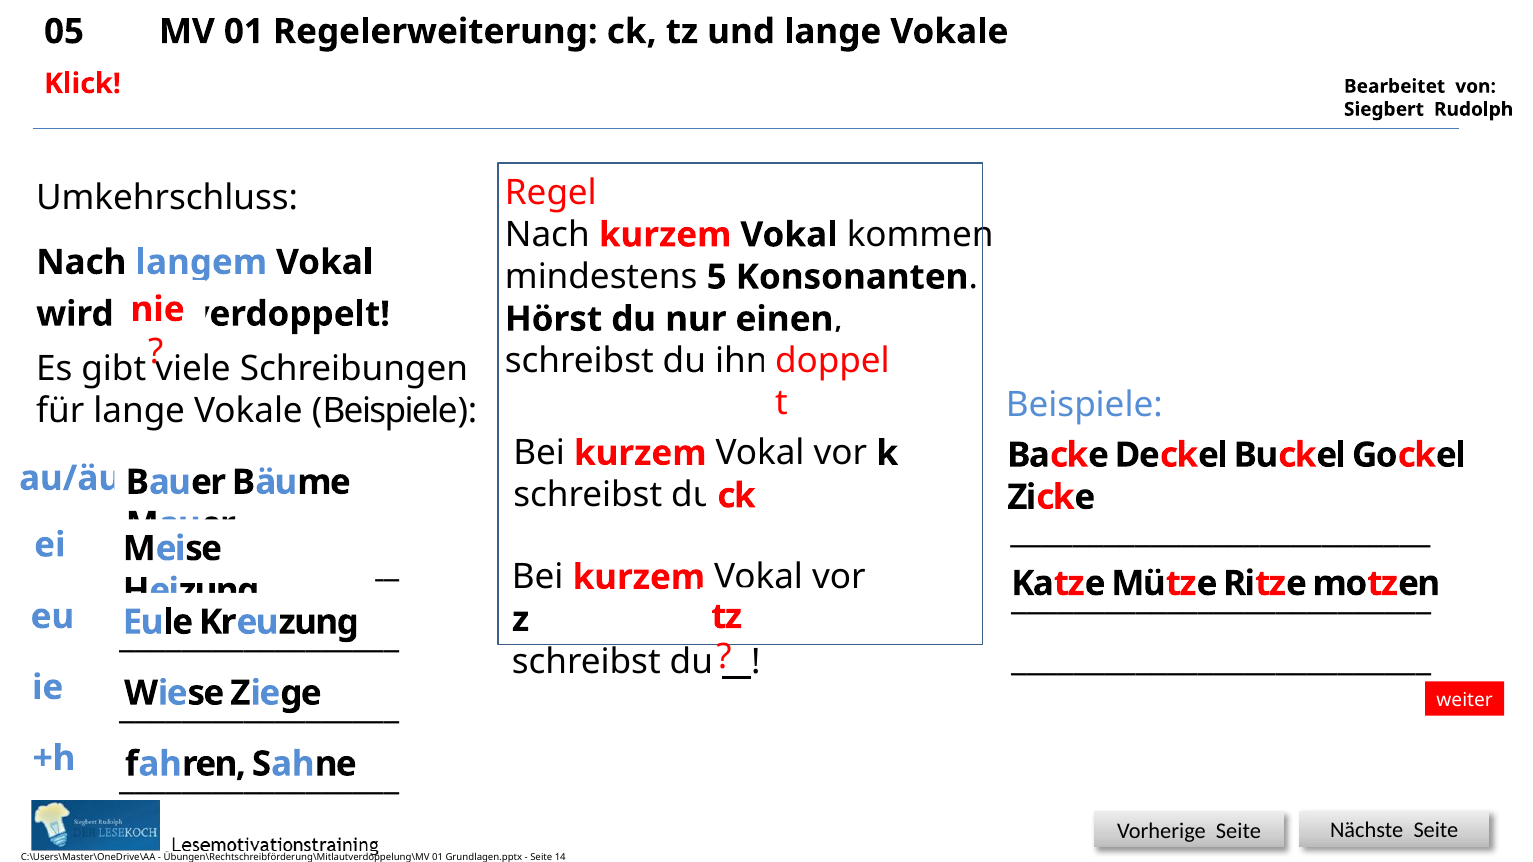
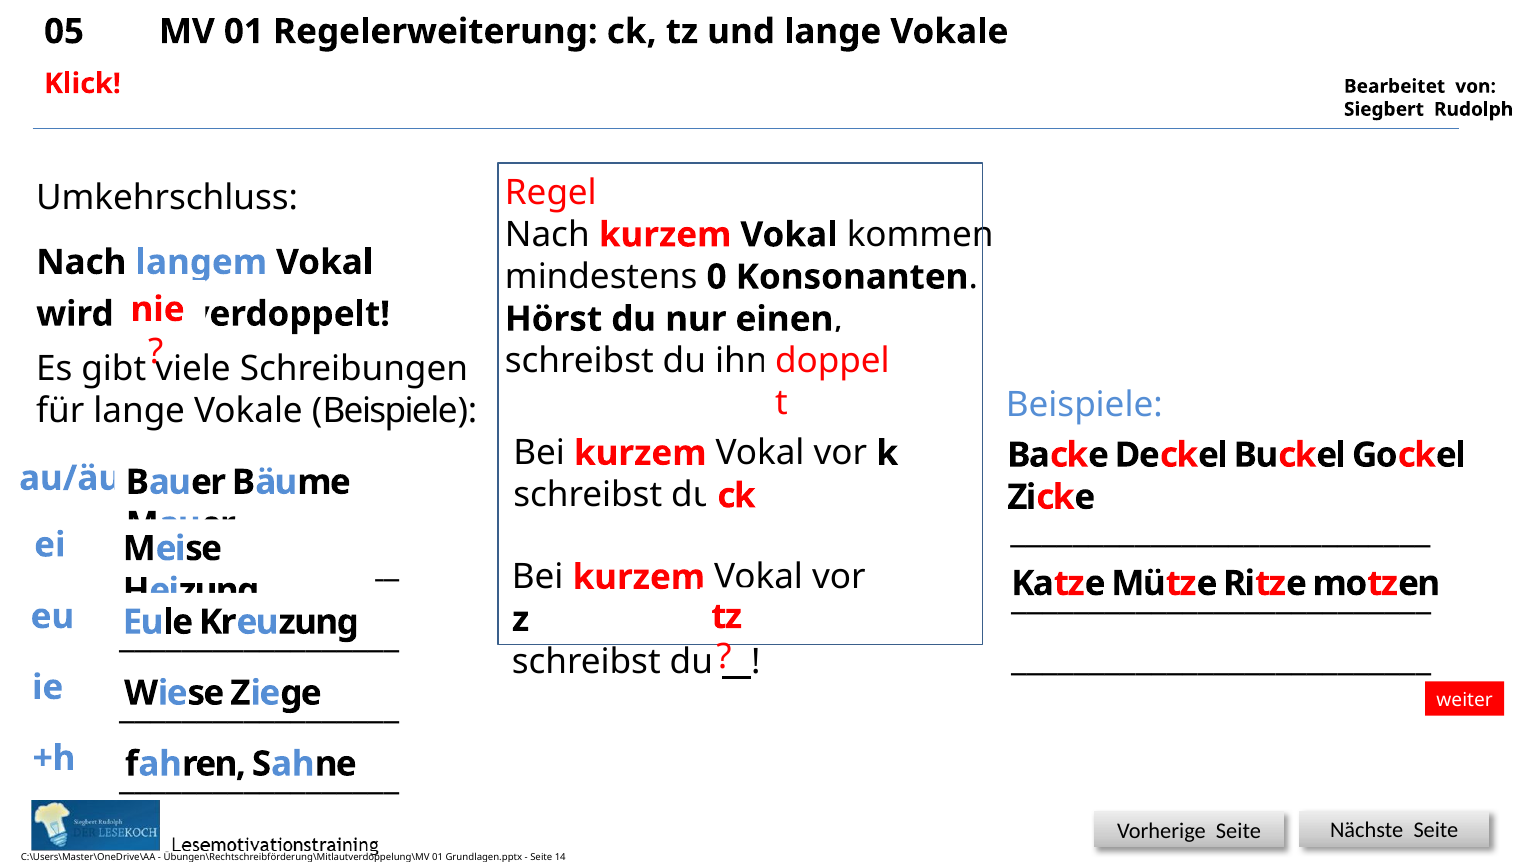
5: 5 -> 0
